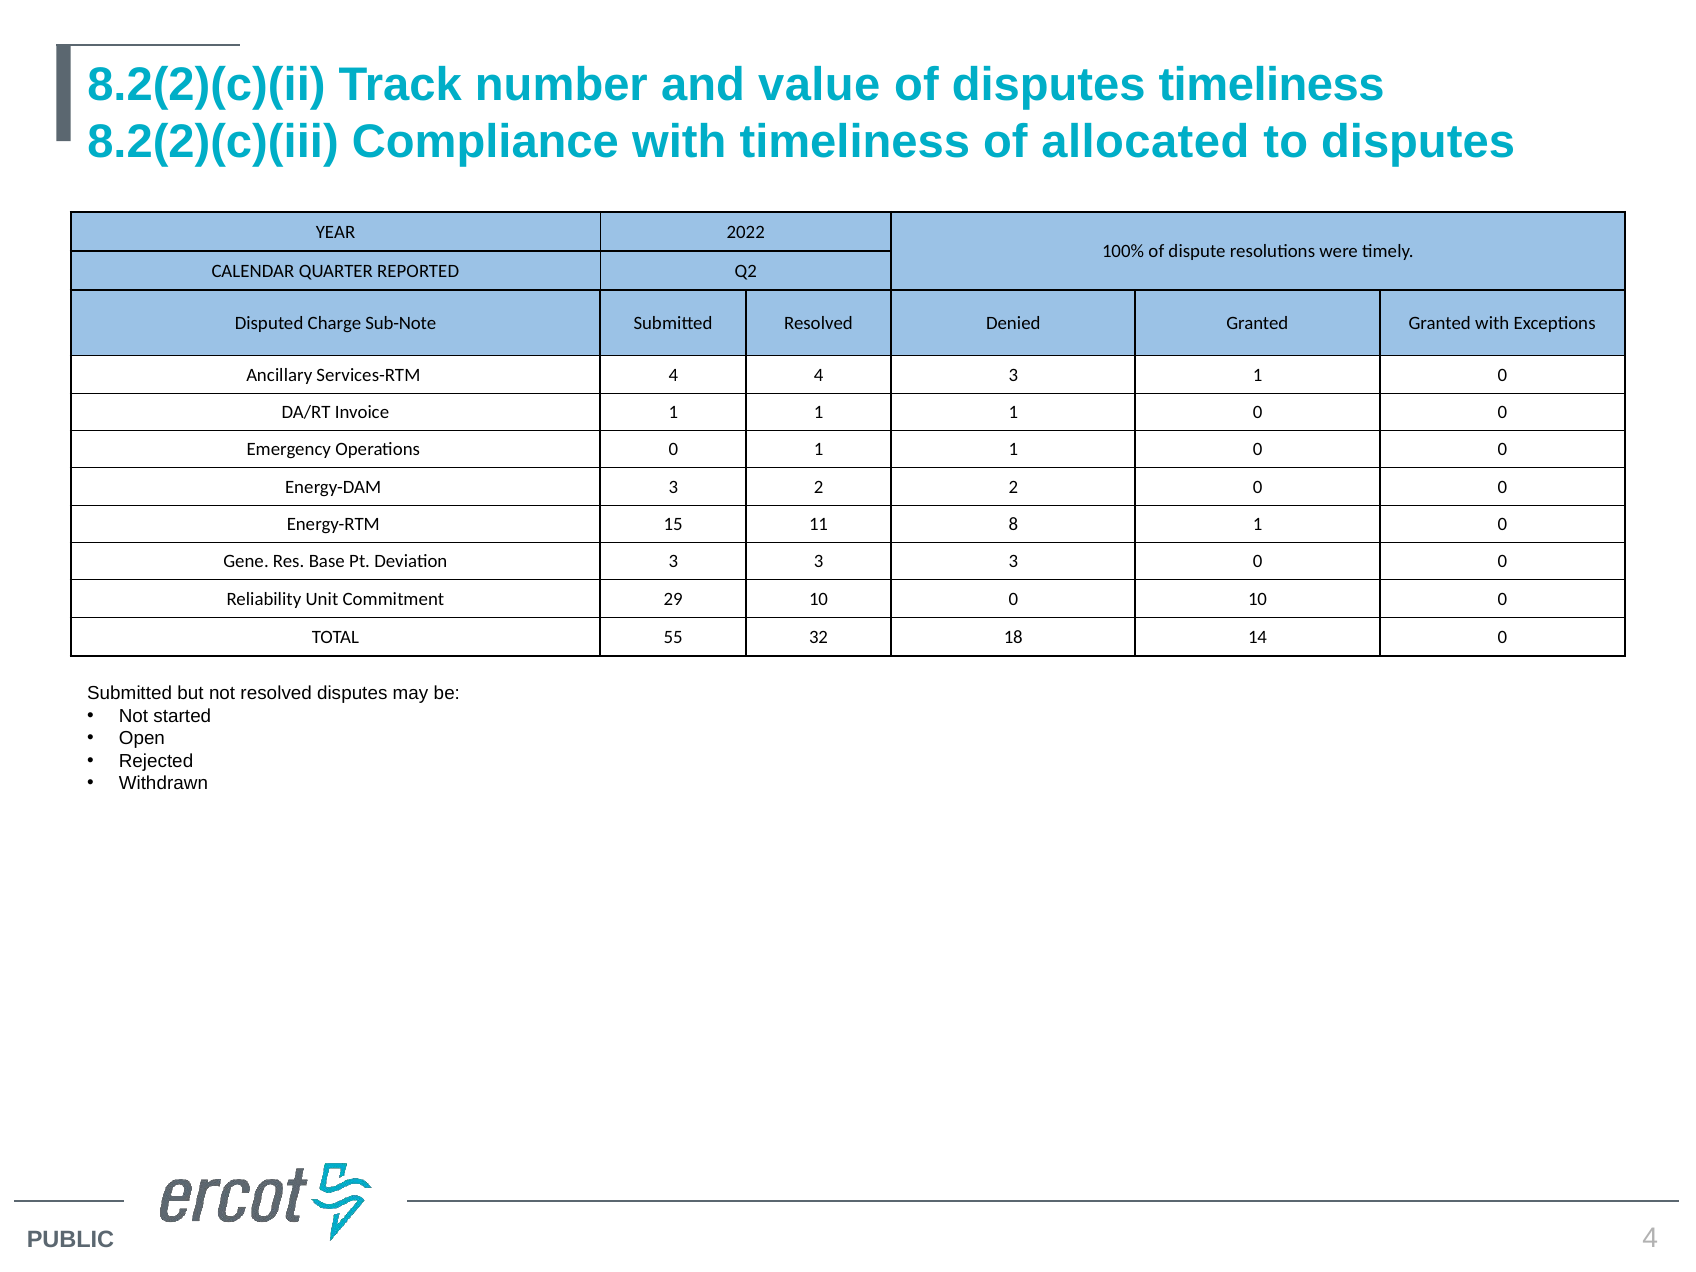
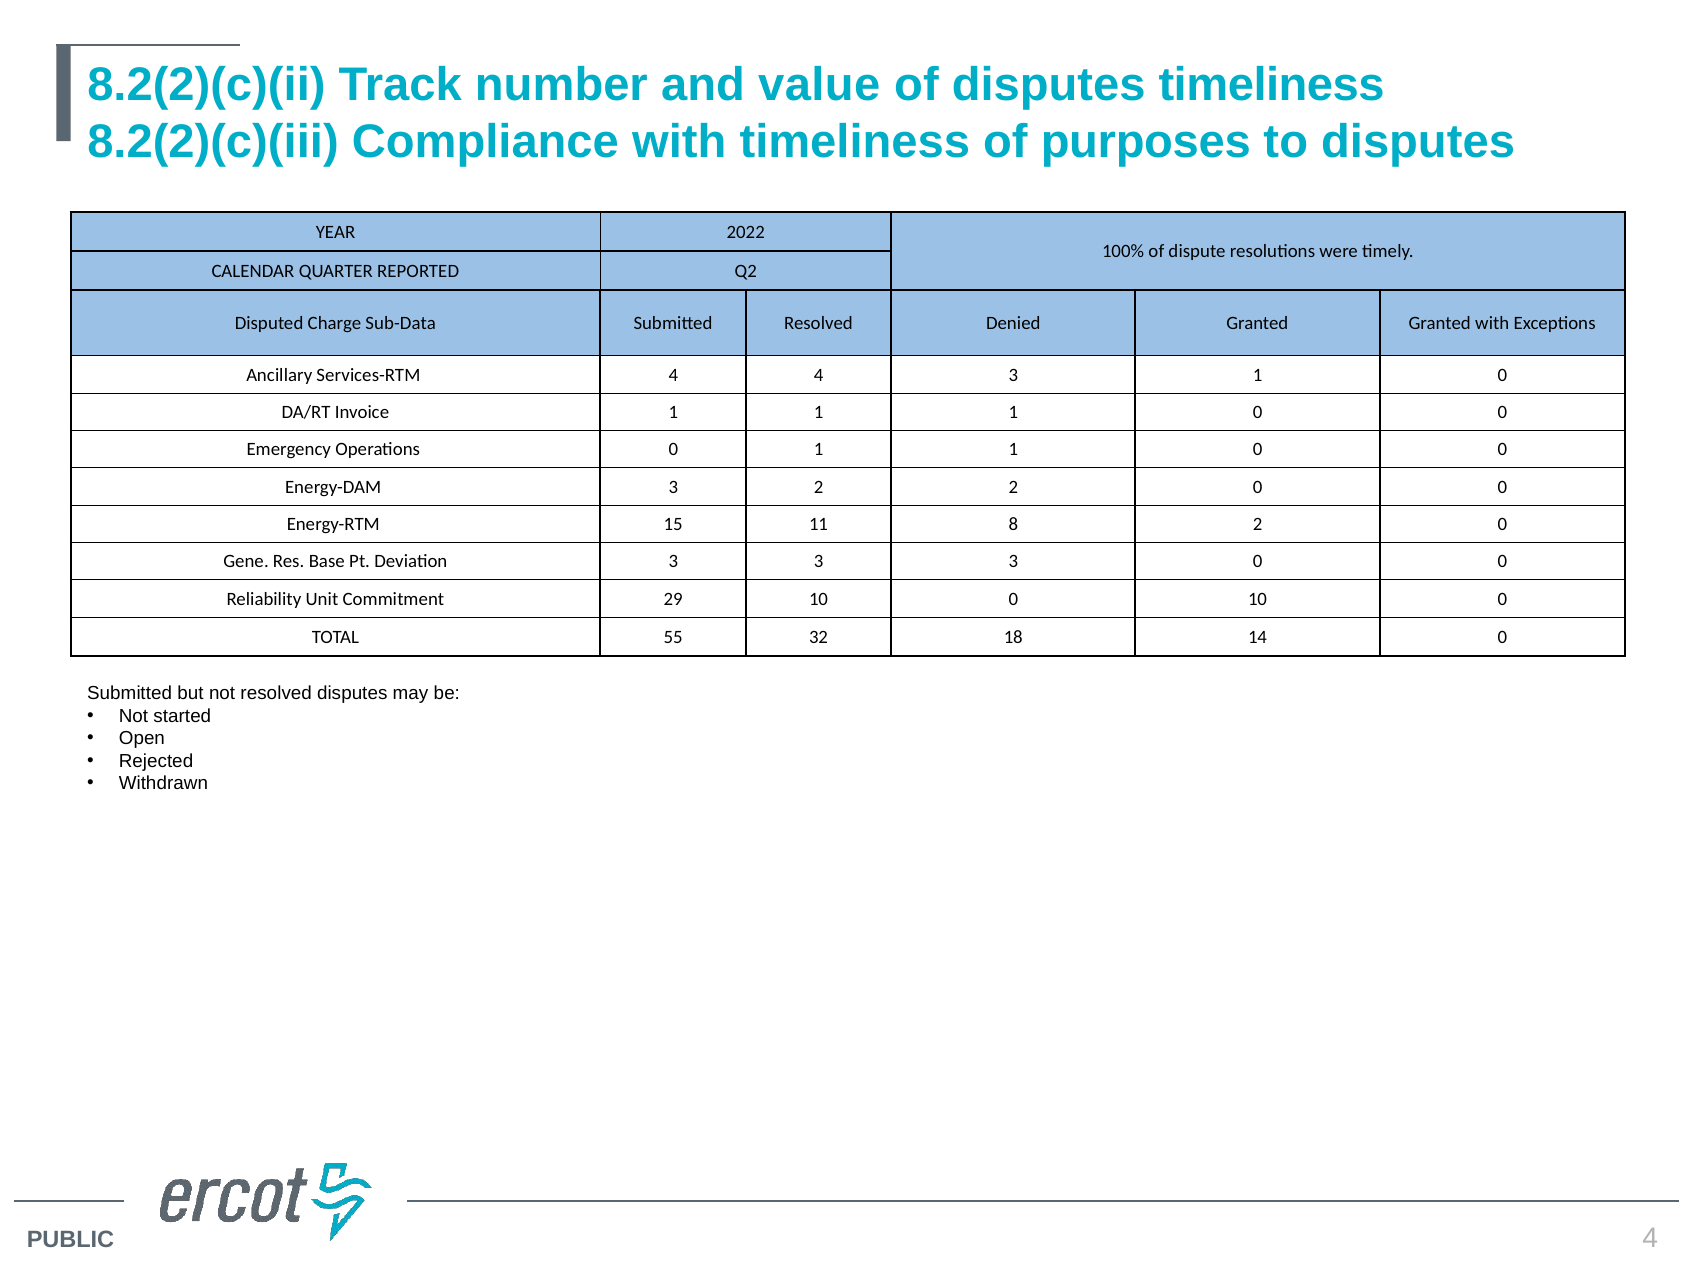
allocated: allocated -> purposes
Sub-Note: Sub-Note -> Sub-Data
8 1: 1 -> 2
